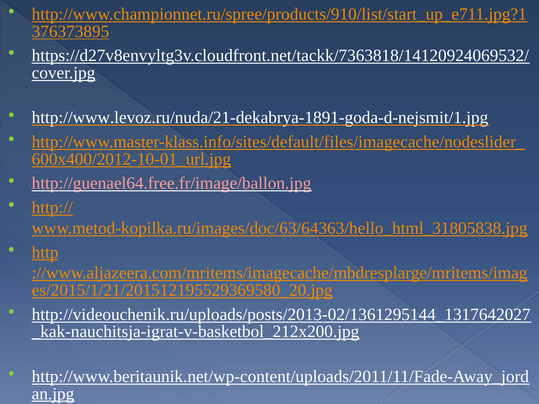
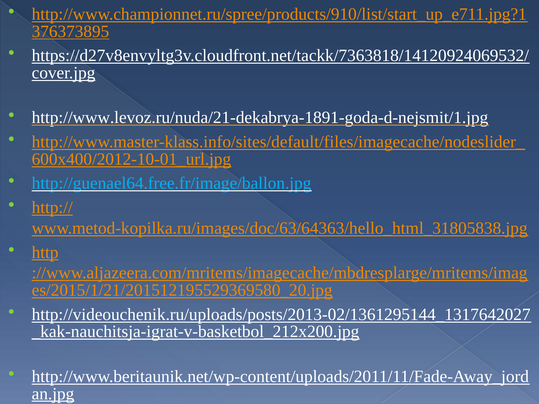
http://guenael64.free.fr/image/ballon.jpg colour: pink -> light blue
